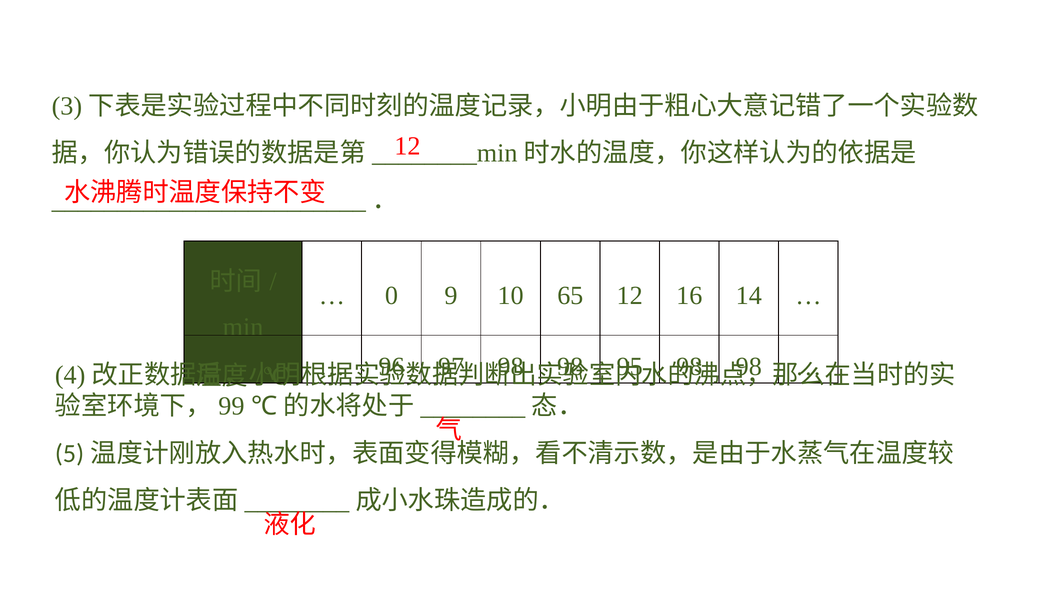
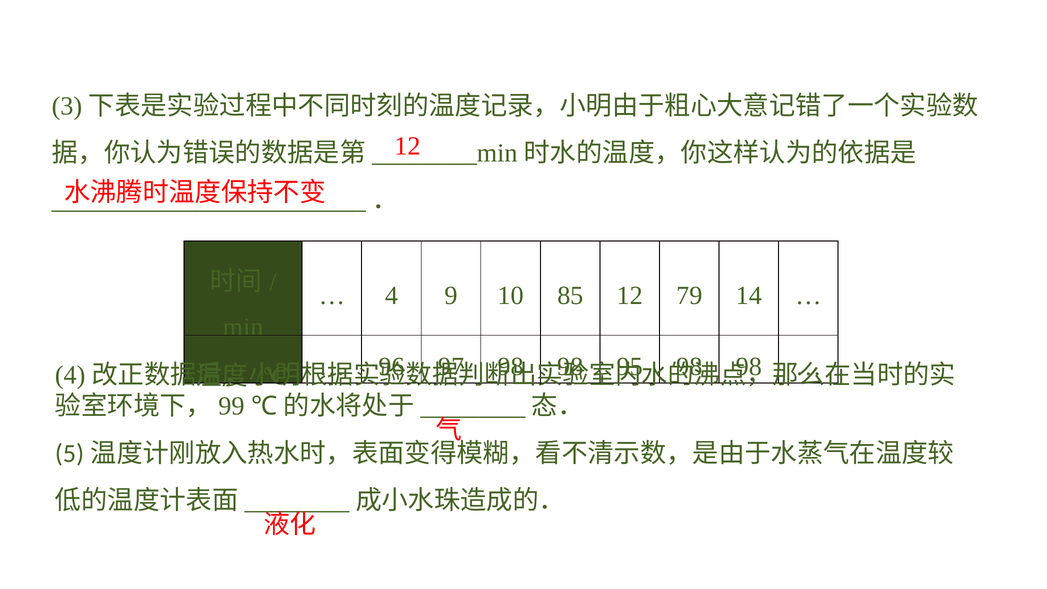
0: 0 -> 4
65: 65 -> 85
16: 16 -> 79
